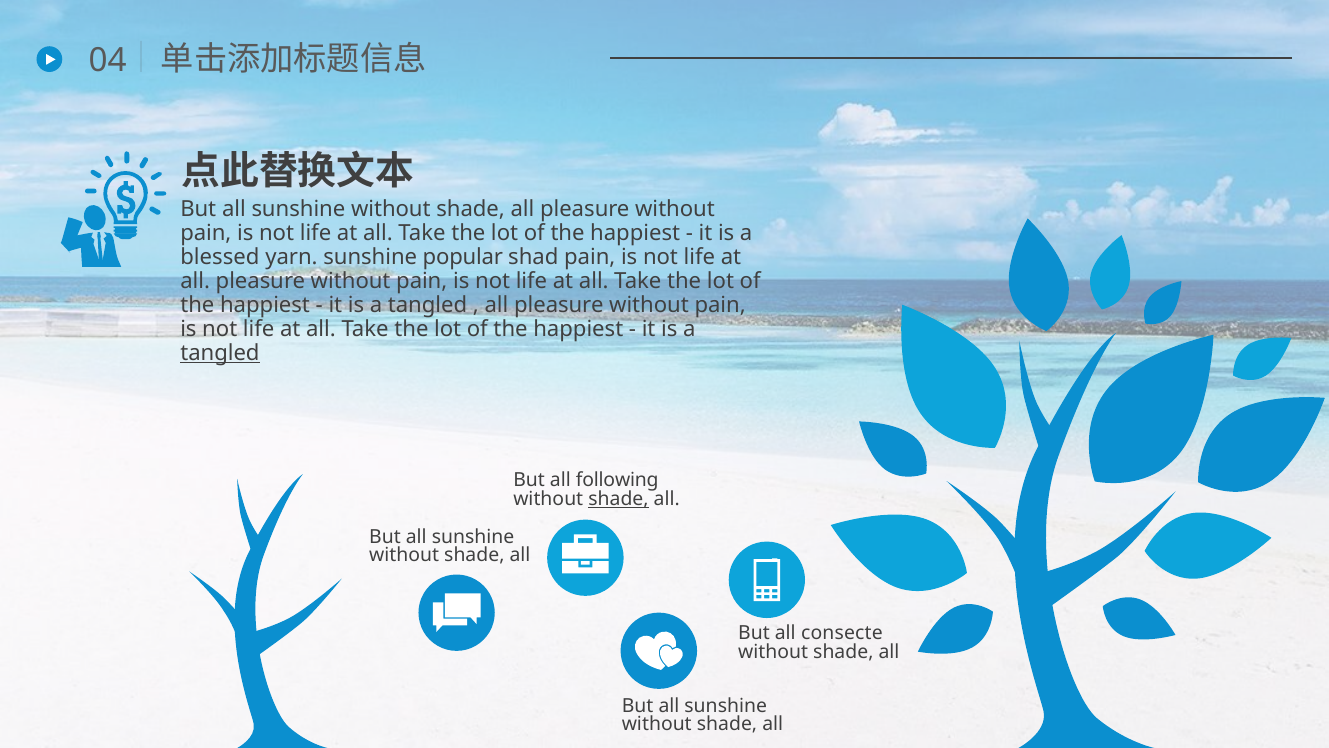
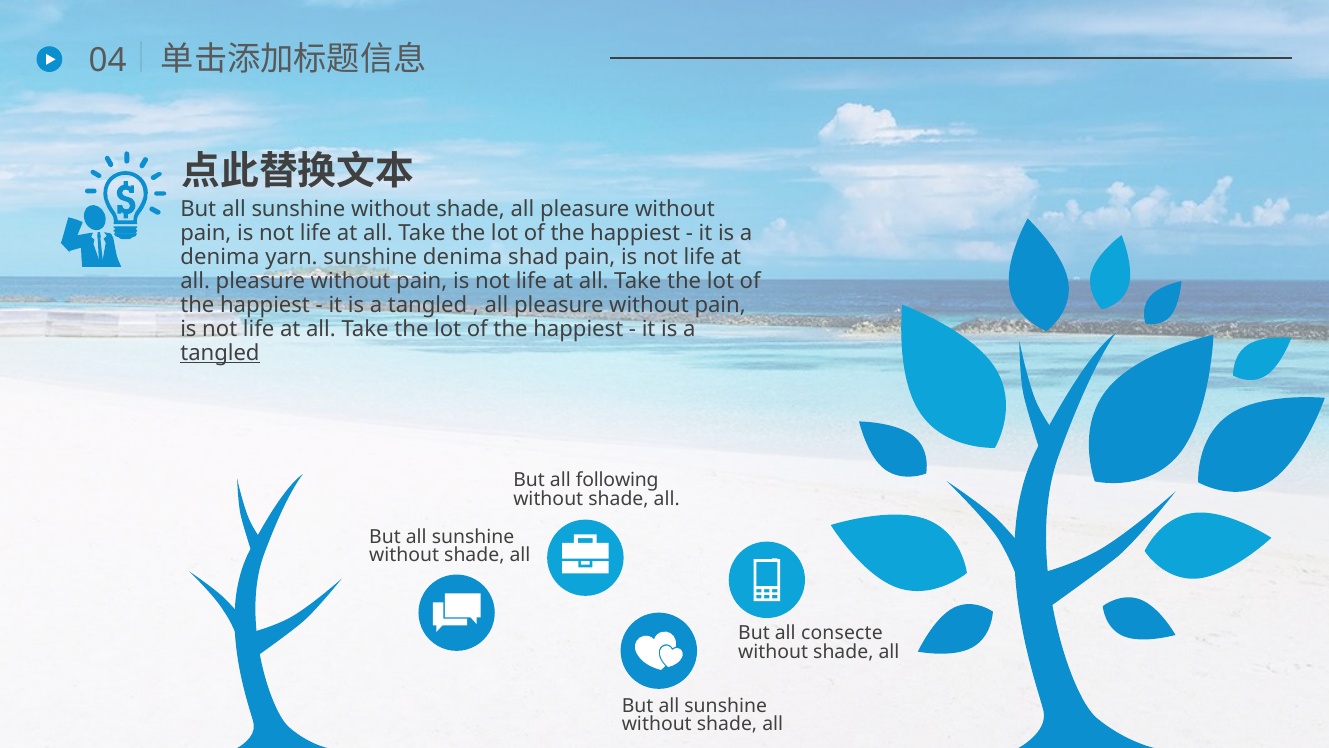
blessed at (220, 257): blessed -> denima
sunshine popular: popular -> denima
shade at (618, 499) underline: present -> none
